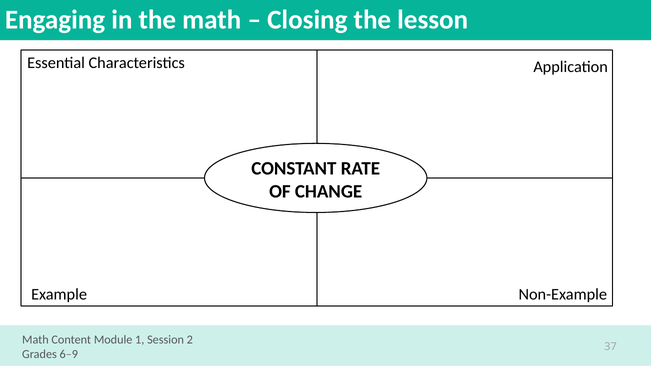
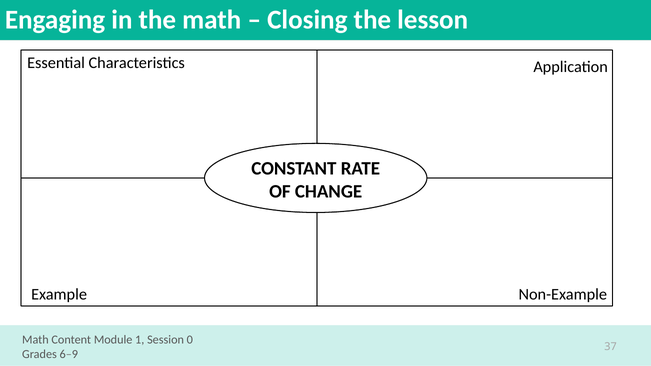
2: 2 -> 0
